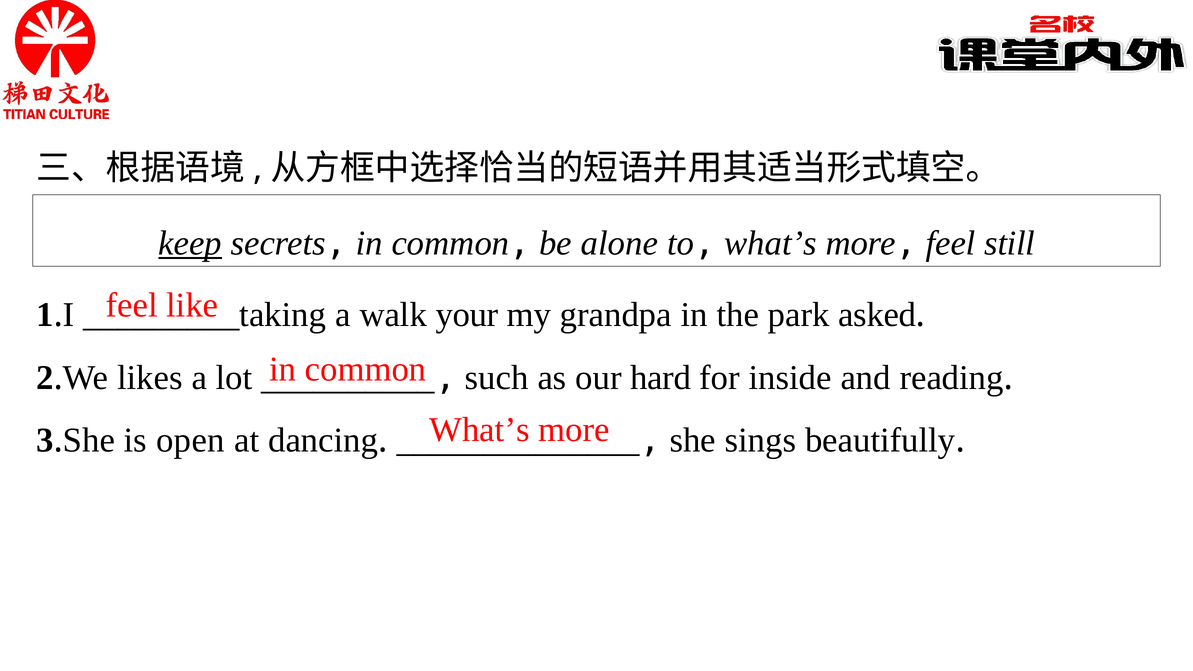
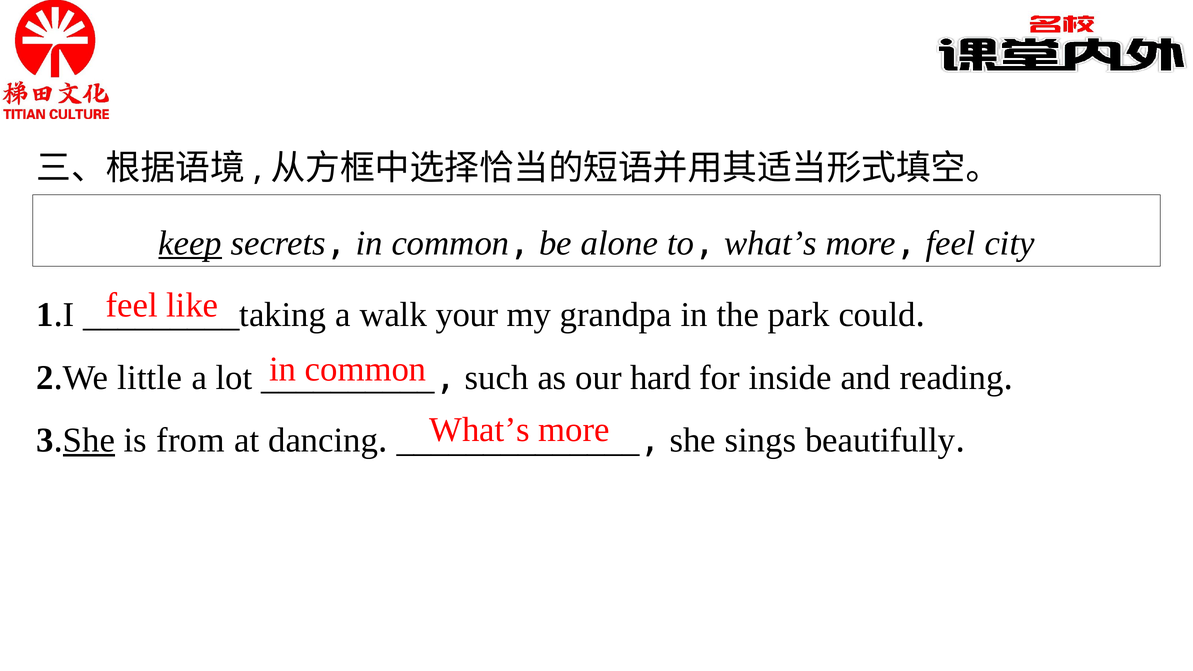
still: still -> city
asked: asked -> could
likes: likes -> little
She at (89, 440) underline: none -> present
open: open -> from
